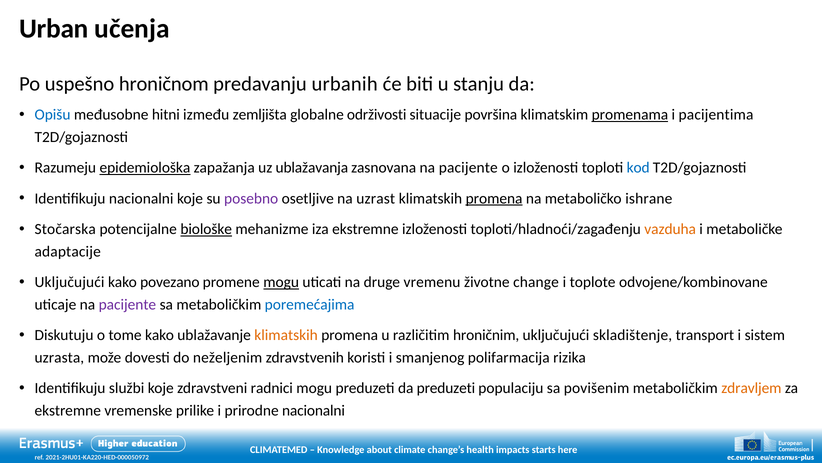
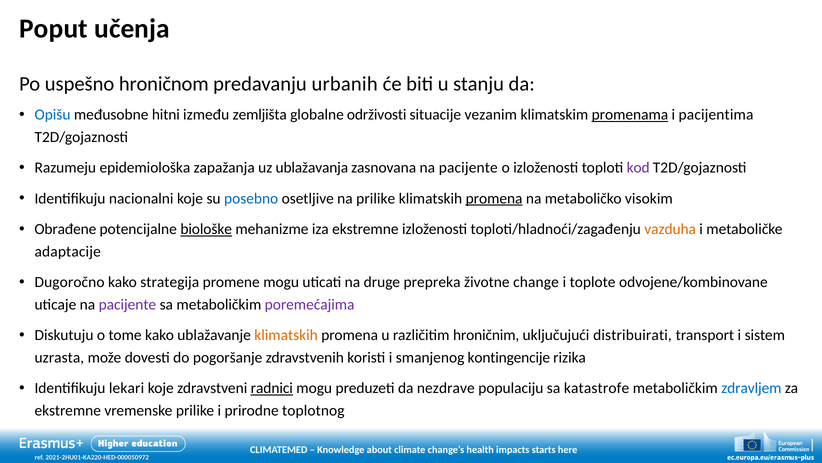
Urban: Urban -> Poput
površina: površina -> vezanim
epidemiološka underline: present -> none
kod colour: blue -> purple
posebno colour: purple -> blue
na uzrast: uzrast -> prilike
ishrane: ishrane -> visokim
Stočarska: Stočarska -> Obrađene
Uključujući at (70, 282): Uključujući -> Dugoročno
povezano: povezano -> strategija
mogu at (281, 282) underline: present -> none
vremenu: vremenu -> prepreka
poremećajima colour: blue -> purple
skladištenje: skladištenje -> distribuirati
neželjenim: neželjenim -> pogoršanje
polifarmacija: polifarmacija -> kontingencije
službi: službi -> lekari
radnici underline: none -> present
da preduzeti: preduzeti -> nezdrave
povišenim: povišenim -> katastrofe
zdravljem colour: orange -> blue
prirodne nacionalni: nacionalni -> toplotnog
